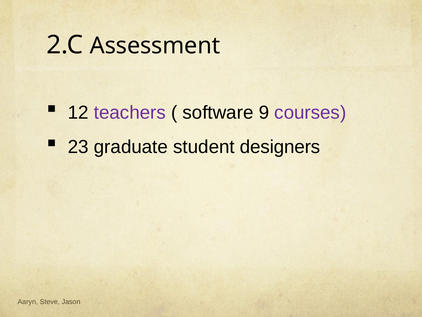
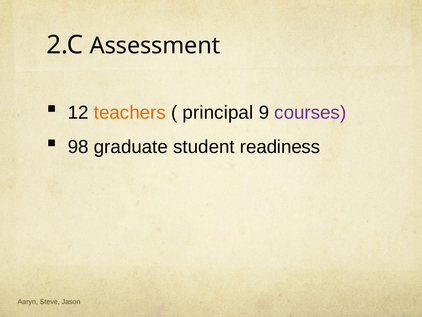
teachers colour: purple -> orange
software: software -> principal
23: 23 -> 98
designers: designers -> readiness
